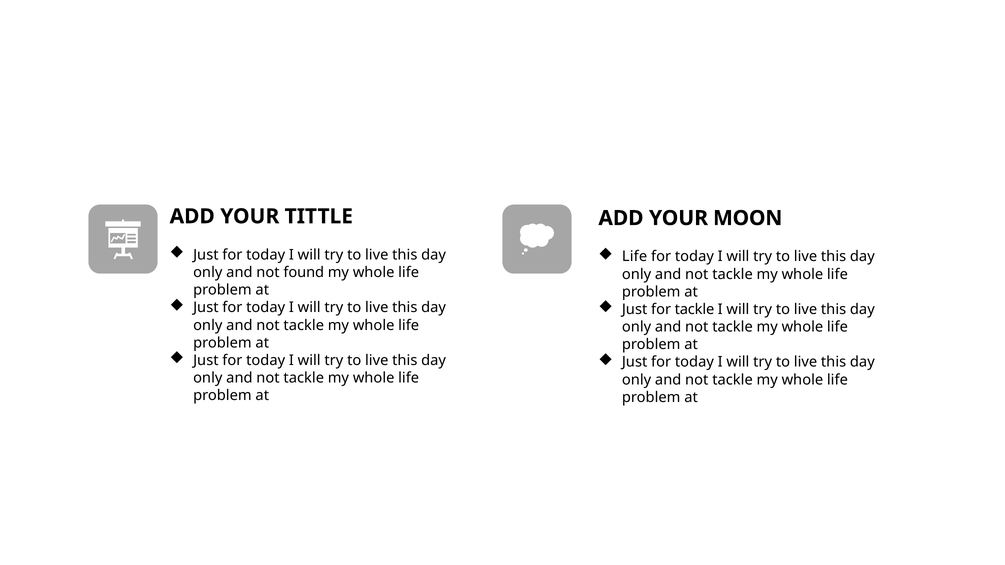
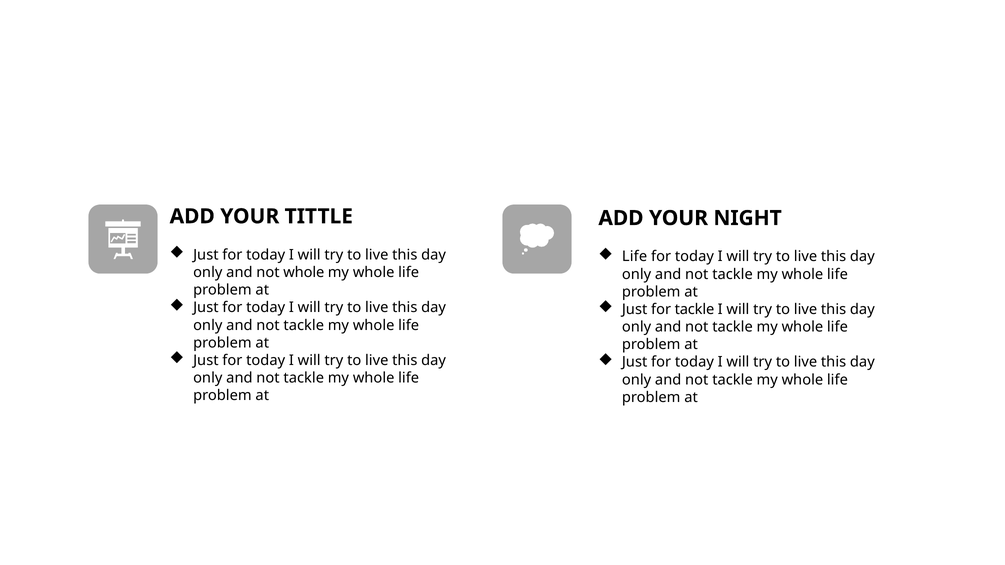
MOON: MOON -> NIGHT
not found: found -> whole
